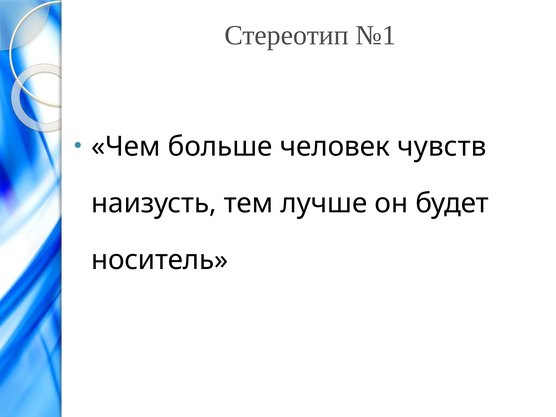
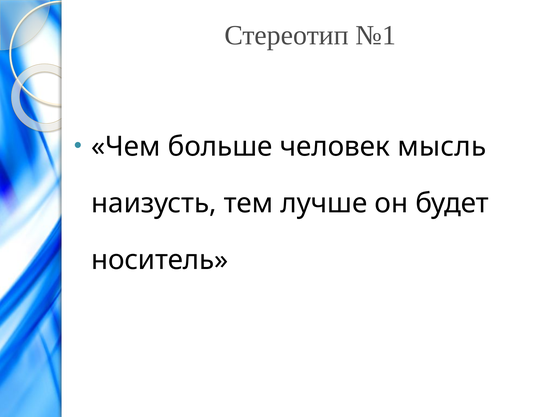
чувств: чувств -> мысль
